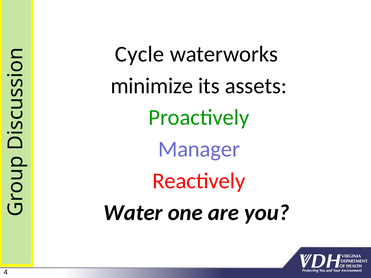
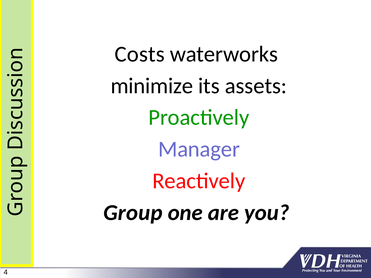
Cycle: Cycle -> Costs
Water: Water -> Group
